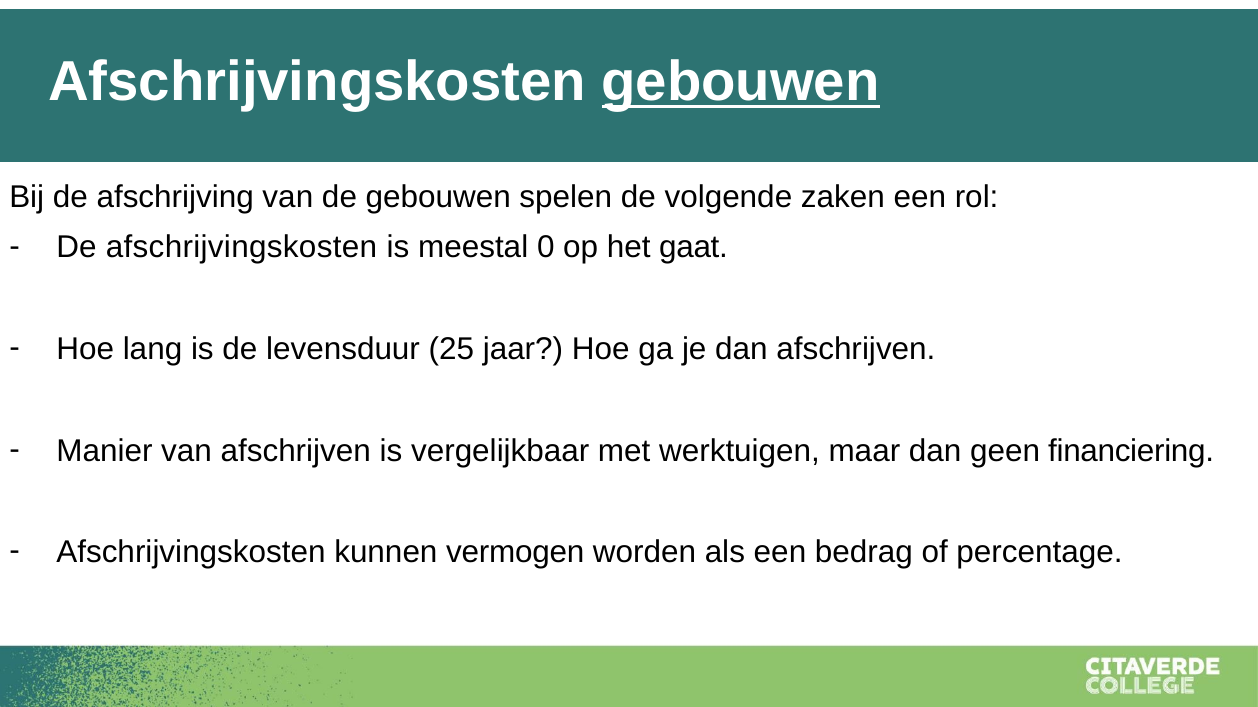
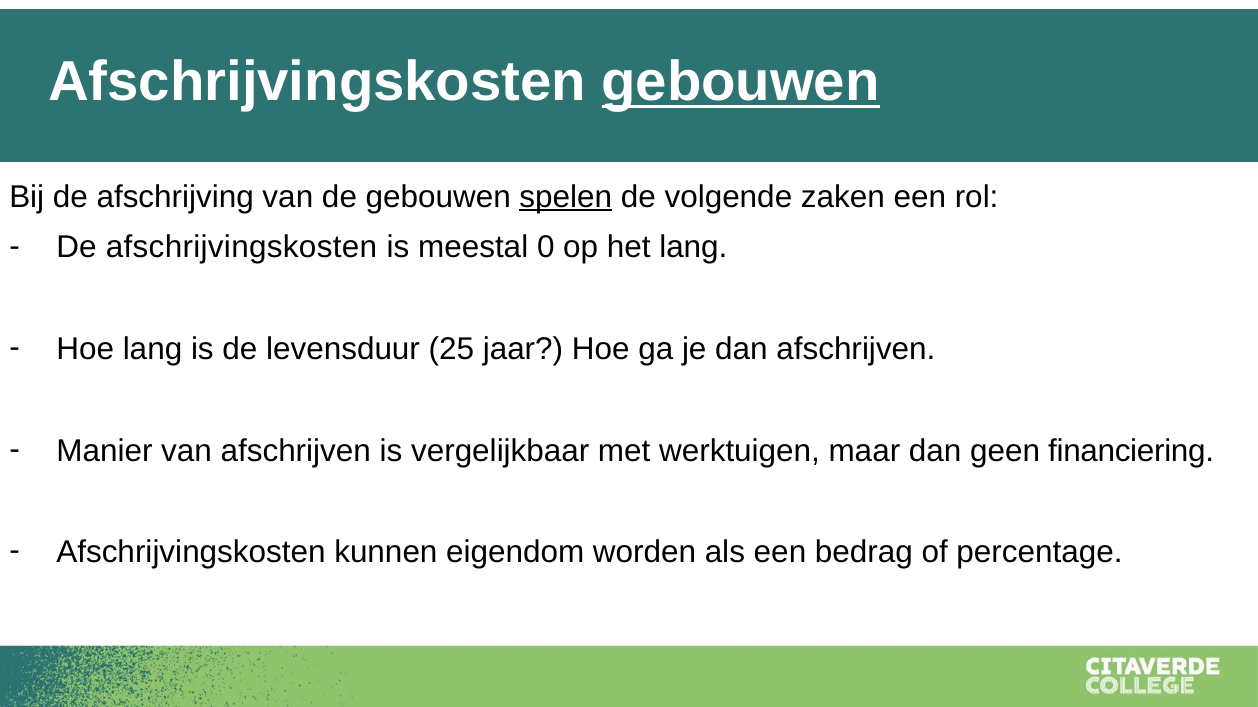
spelen underline: none -> present
het gaat: gaat -> lang
vermogen: vermogen -> eigendom
